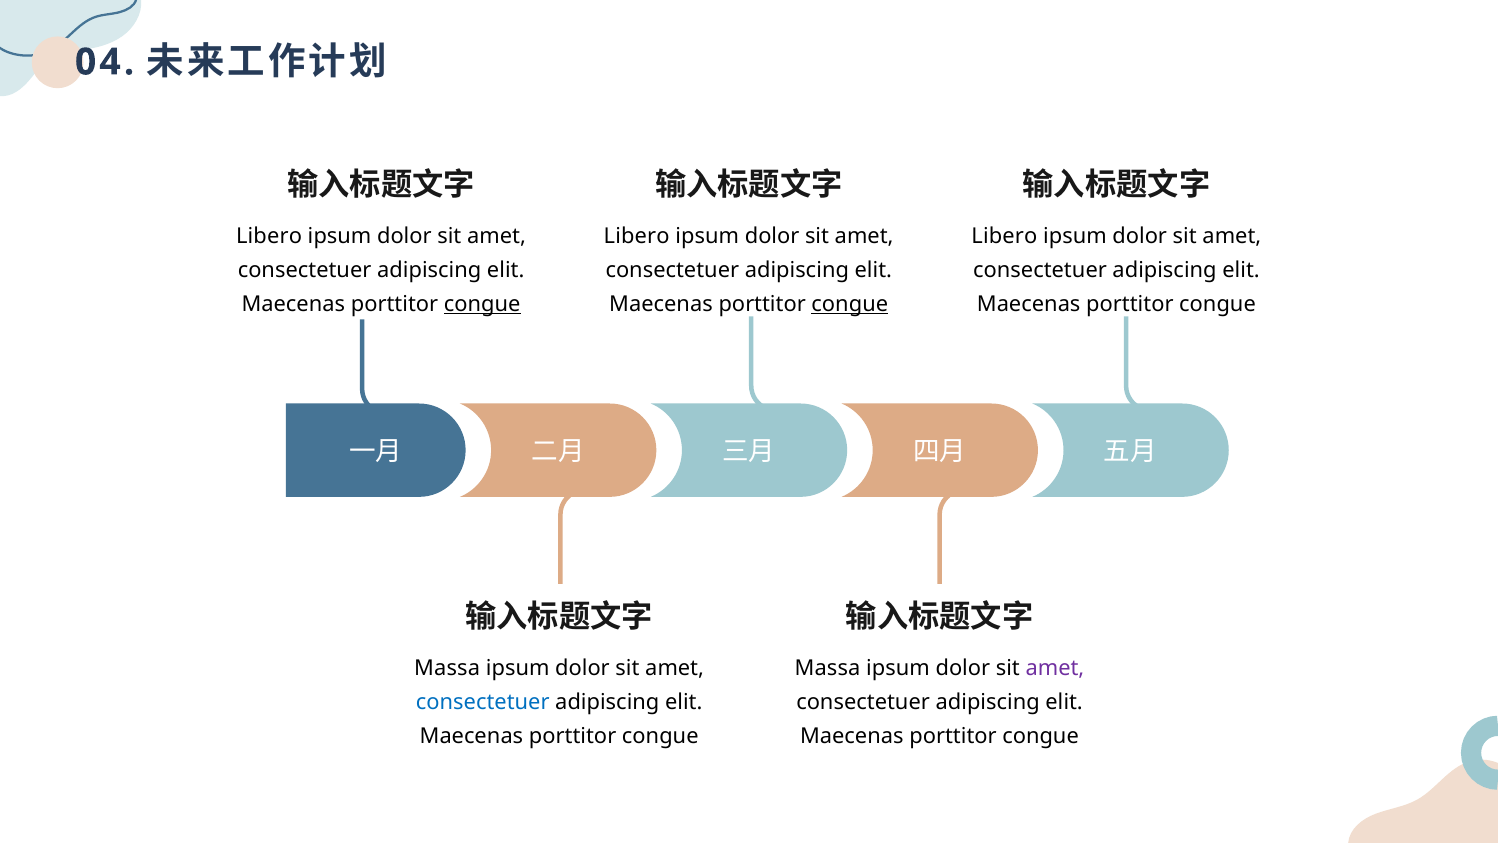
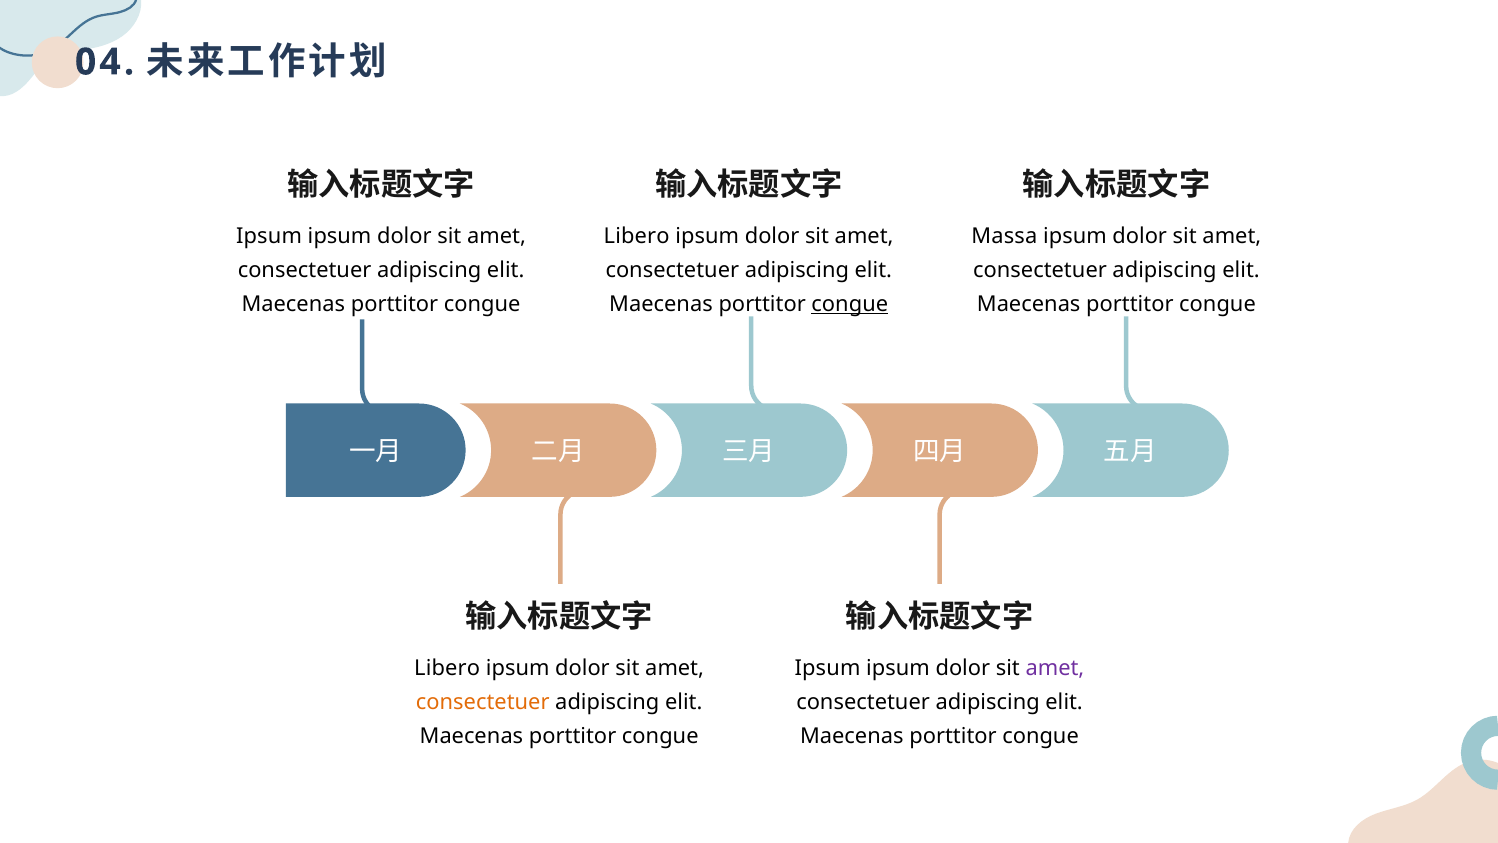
Libero at (269, 236): Libero -> Ipsum
Libero at (1004, 236): Libero -> Massa
congue at (482, 304) underline: present -> none
Massa at (447, 668): Massa -> Libero
Massa at (827, 668): Massa -> Ipsum
consectetuer at (483, 702) colour: blue -> orange
